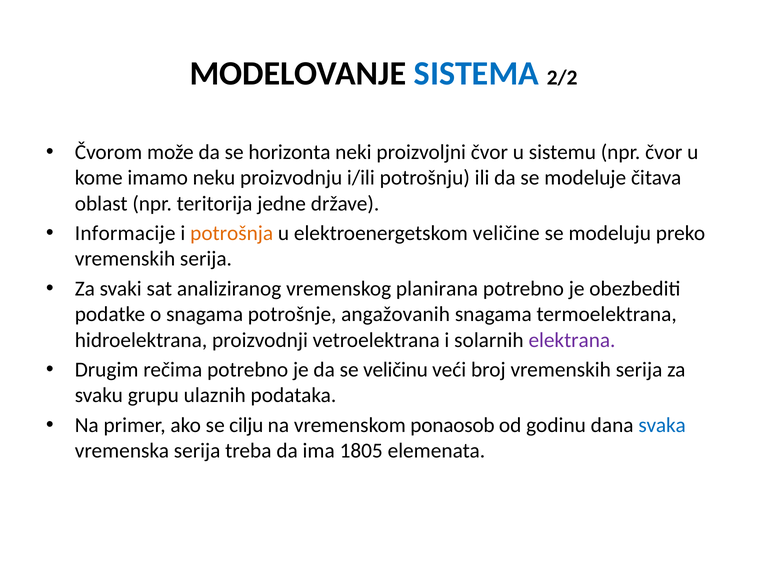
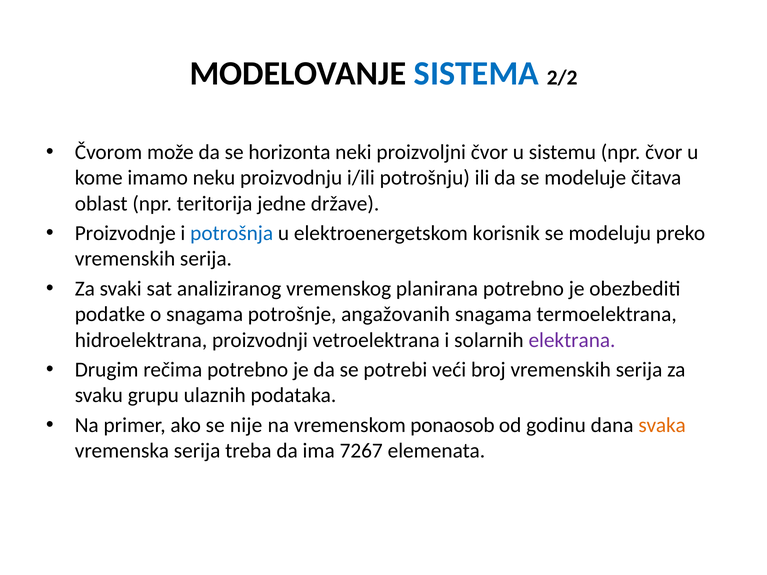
Informacije: Informacije -> Proizvodnje
potrošnja colour: orange -> blue
veličine: veličine -> korisnik
veličinu: veličinu -> potrebi
cilju: cilju -> nije
svaka colour: blue -> orange
1805: 1805 -> 7267
